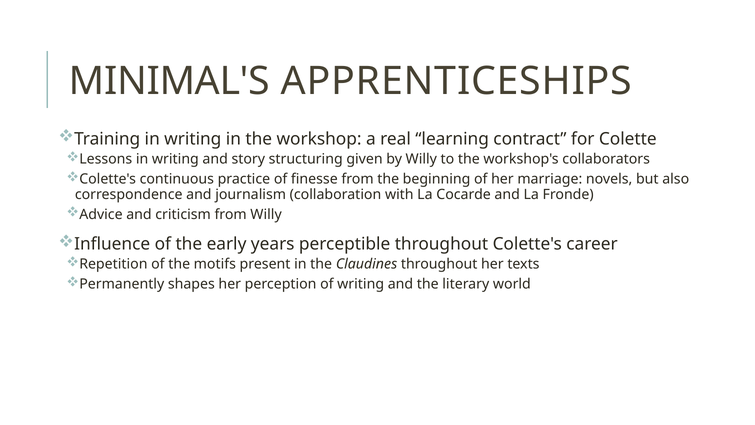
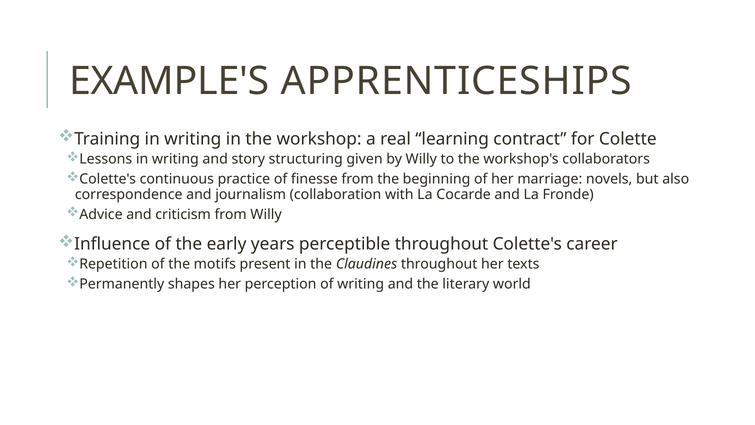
MINIMAL'S: MINIMAL'S -> EXAMPLE'S
